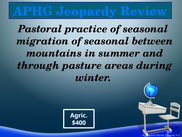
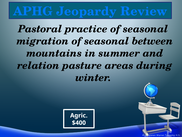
through: through -> relation
